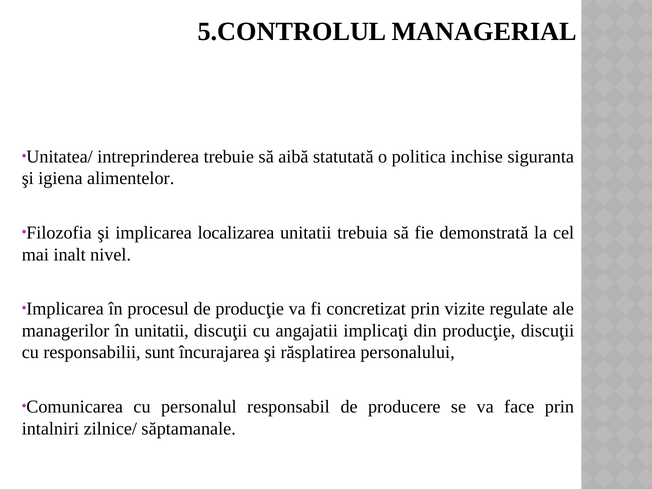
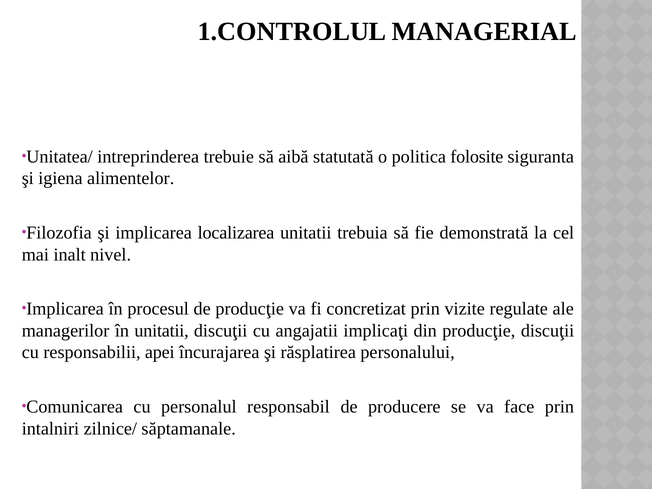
5.CONTROLUL: 5.CONTROLUL -> 1.CONTROLUL
inchise: inchise -> folosite
sunt: sunt -> apei
